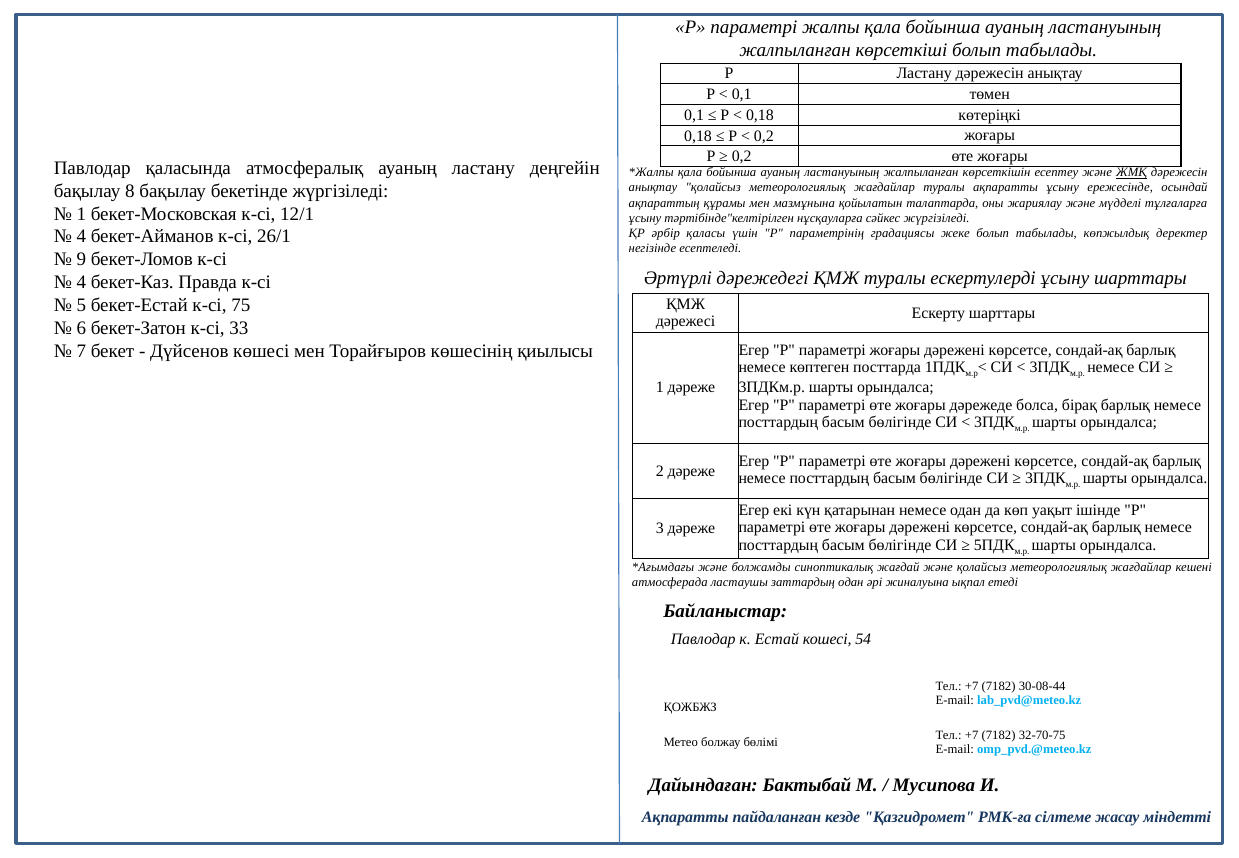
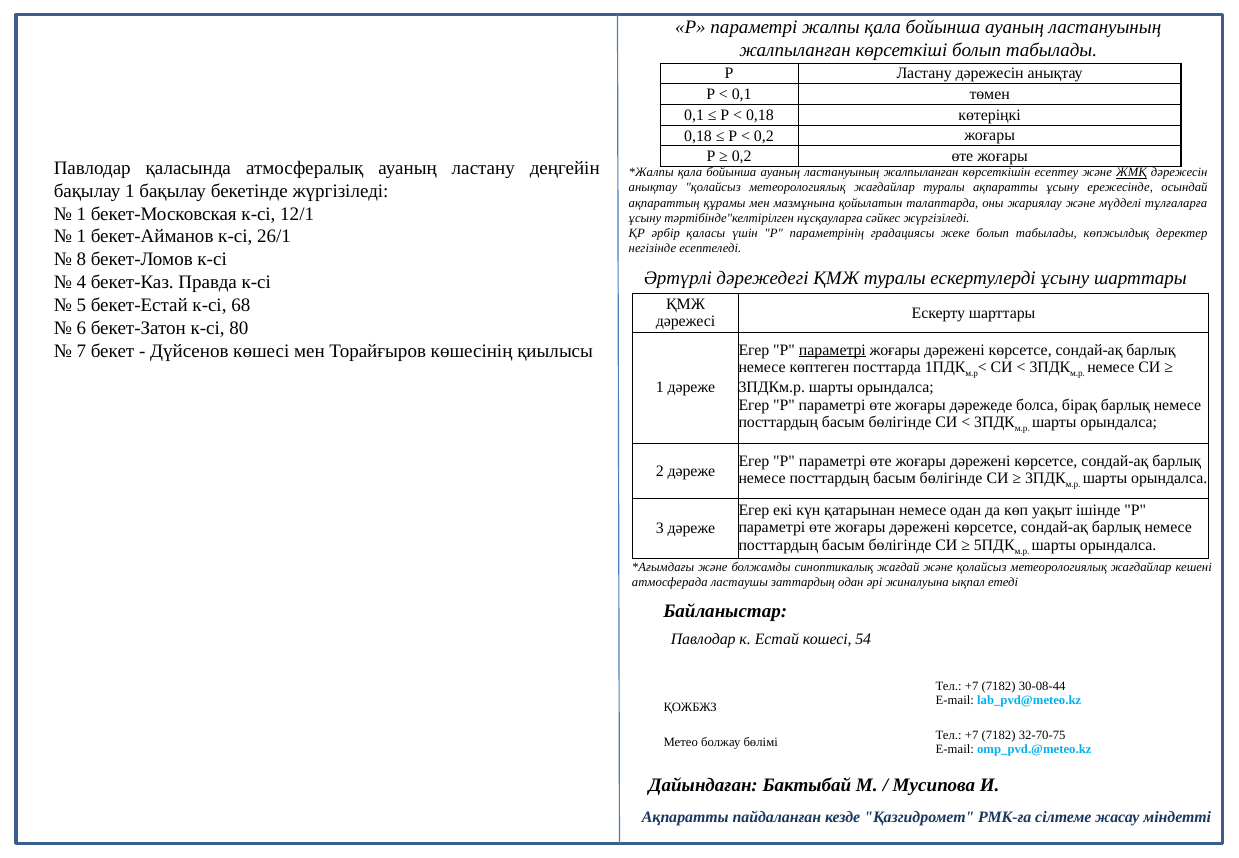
бақылау 8: 8 -> 1
4 at (81, 237): 4 -> 1
9: 9 -> 8
75: 75 -> 68
33: 33 -> 80
параметрі at (832, 350) underline: none -> present
